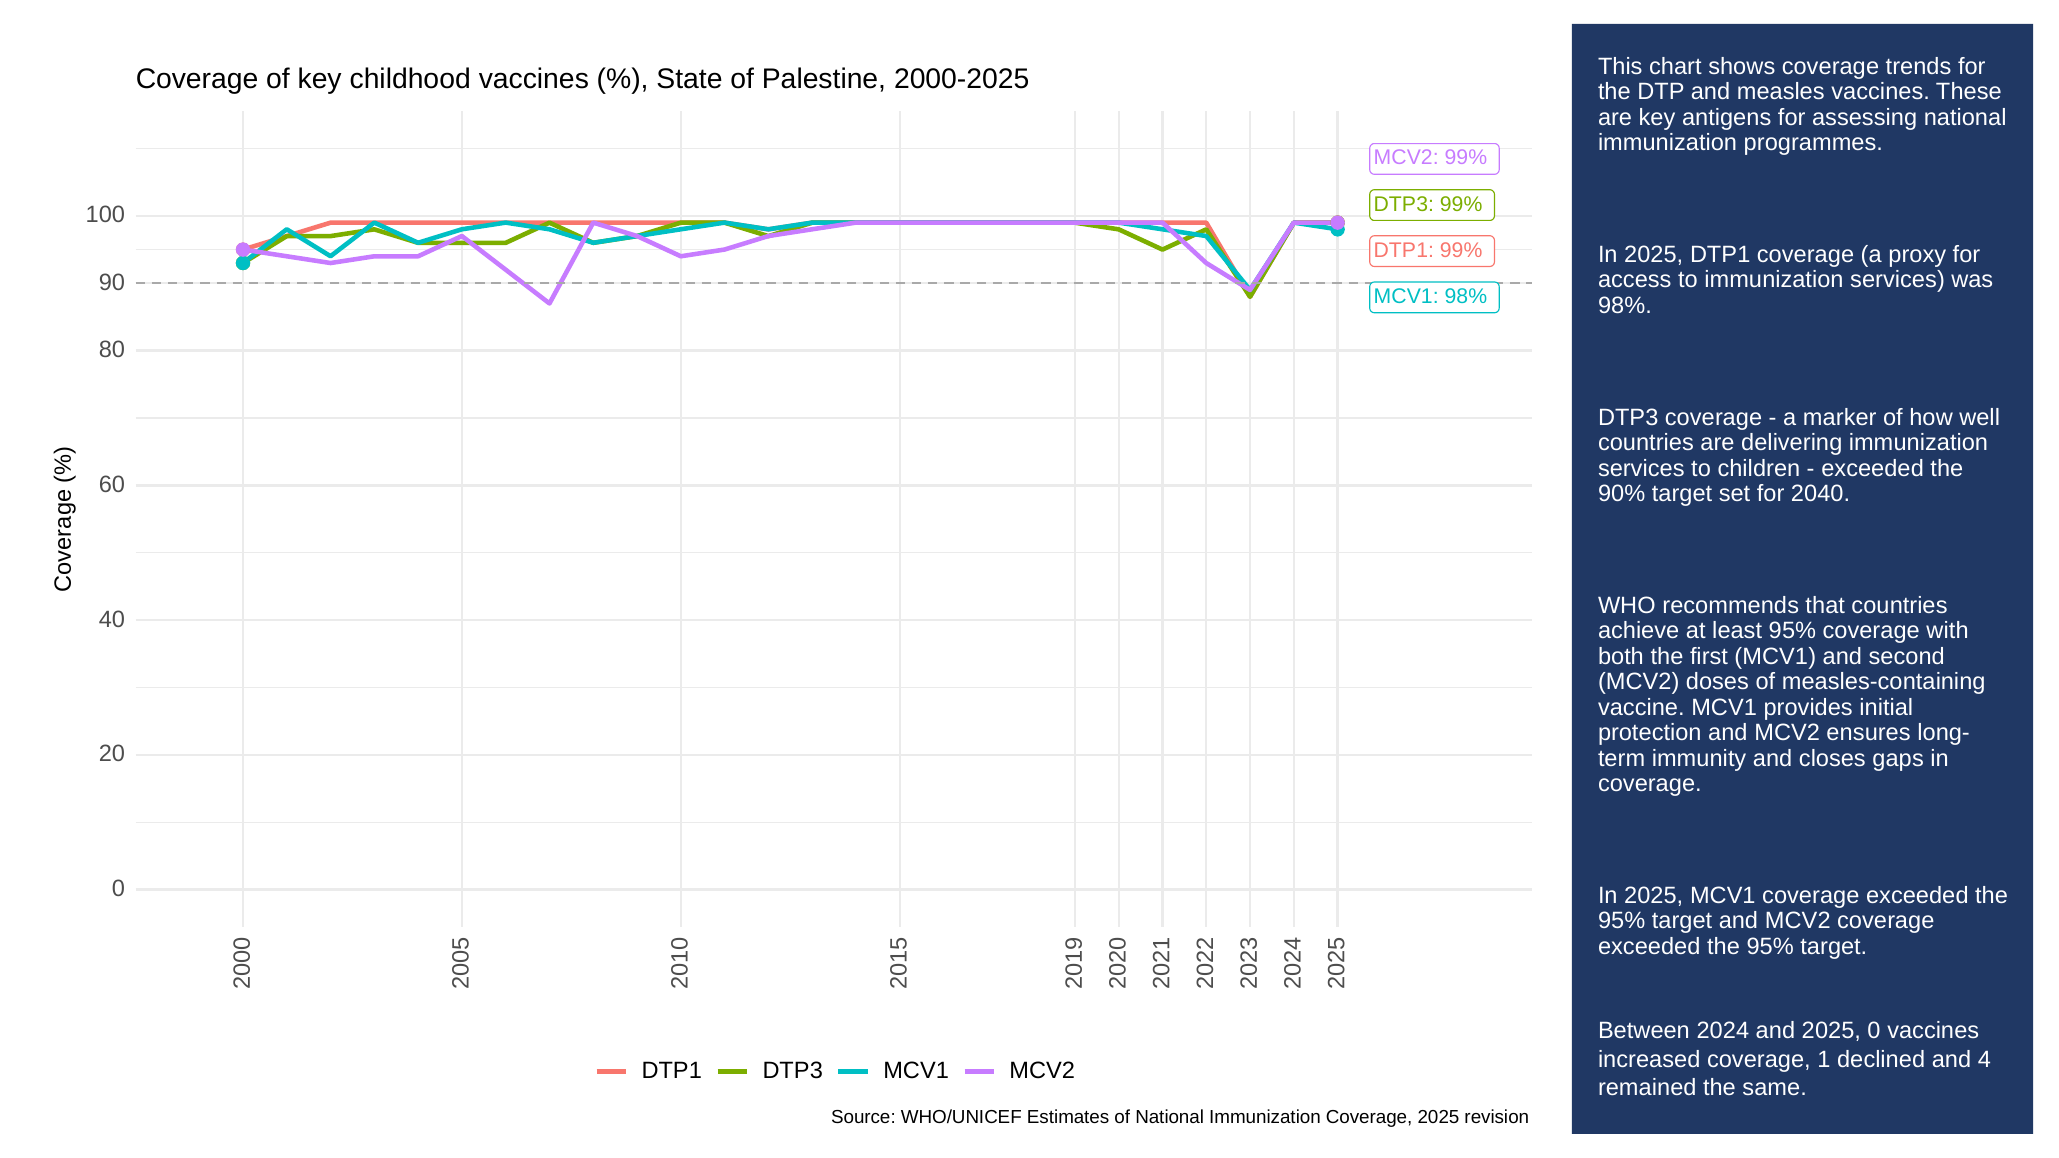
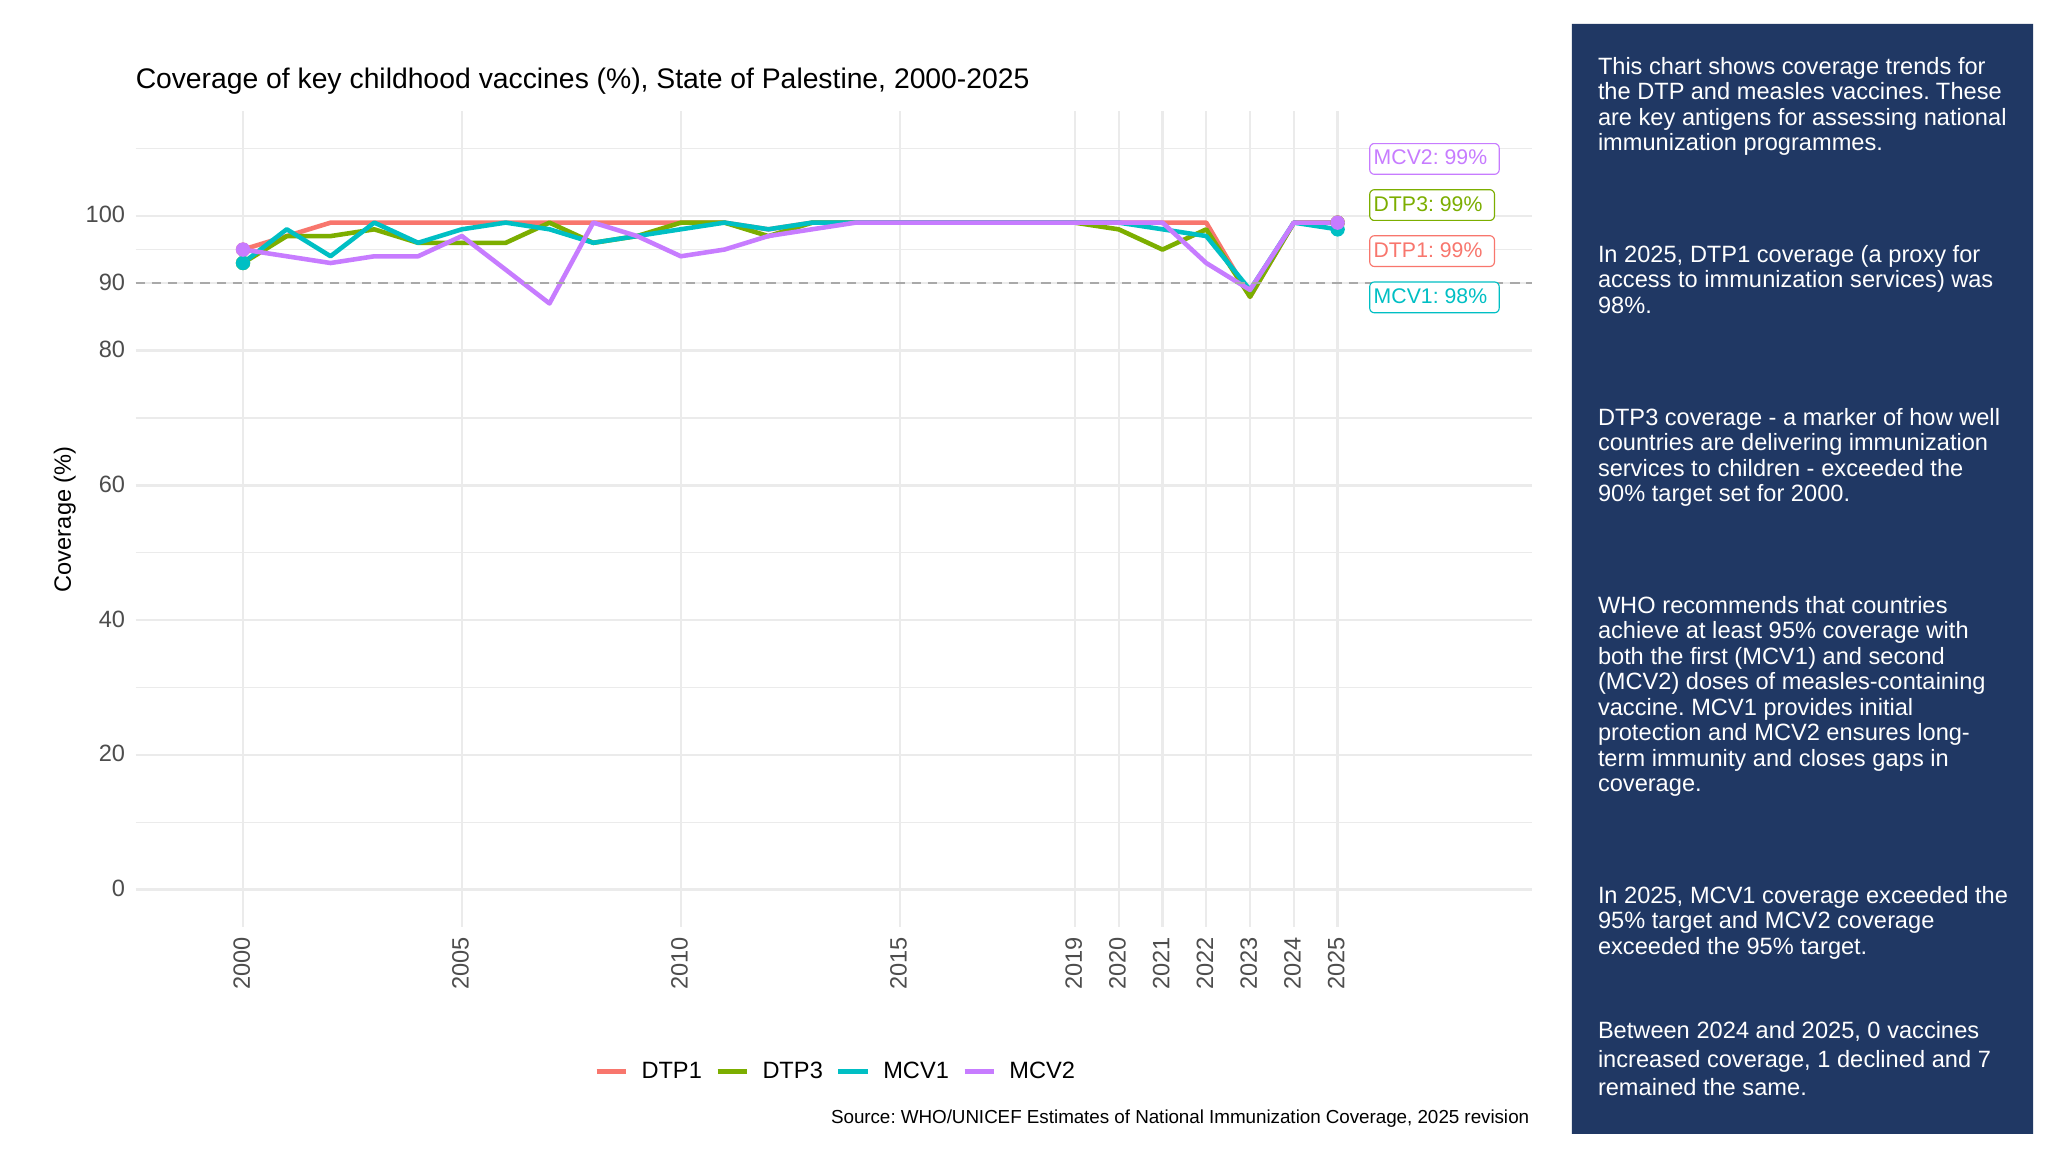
2040: 2040 -> 2000
and 4: 4 -> 7
